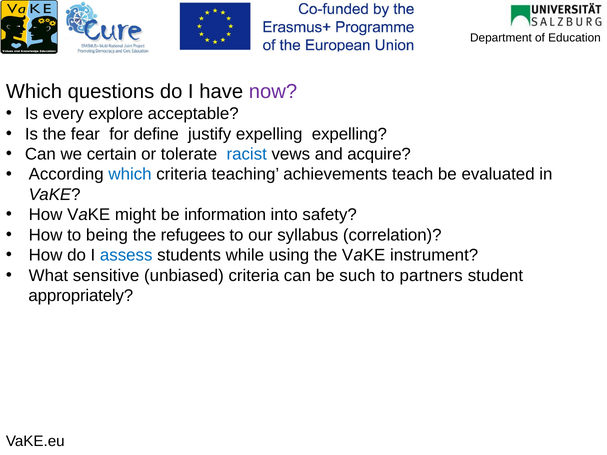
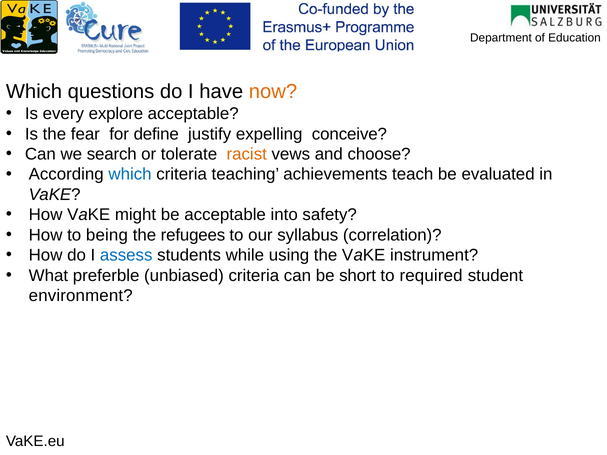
now colour: purple -> orange
expelling expelling: expelling -> conceive
certain: certain -> search
racist colour: blue -> orange
acquire: acquire -> choose
be information: information -> acceptable
sensitive: sensitive -> preferble
such: such -> short
partners: partners -> required
appropriately: appropriately -> environment
